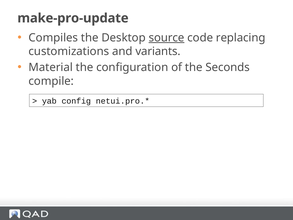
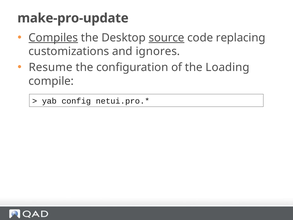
Compiles underline: none -> present
variants: variants -> ignores
Material: Material -> Resume
Seconds: Seconds -> Loading
